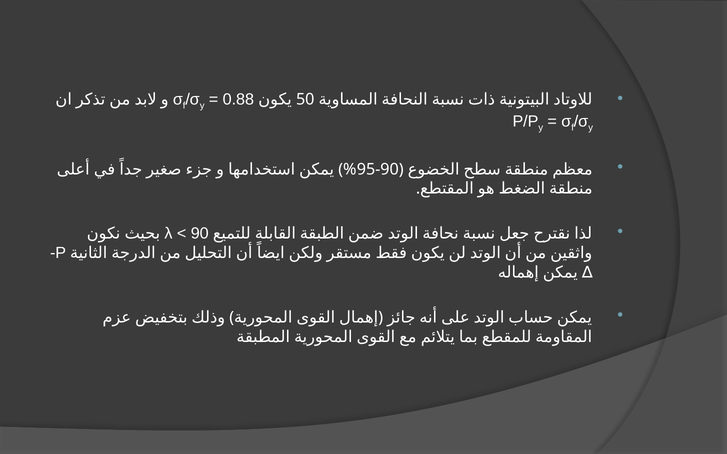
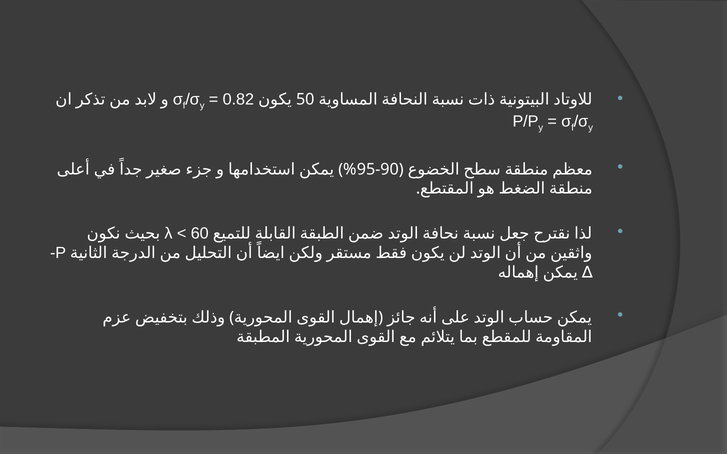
0.88: 0.88 -> 0.82
90 at (200, 234): 90 -> 60
